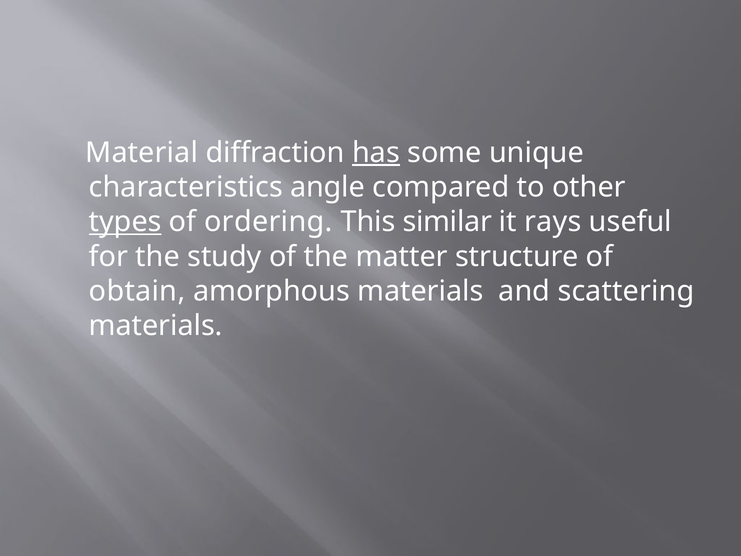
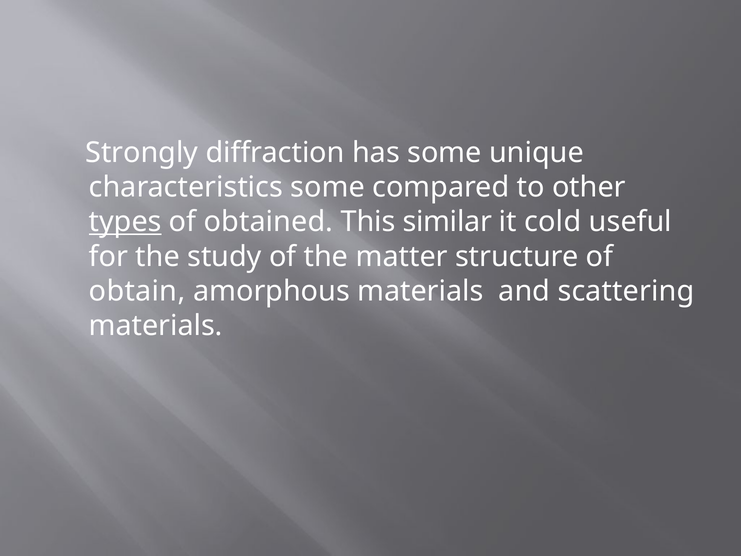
Material: Material -> Strongly
has underline: present -> none
characteristics angle: angle -> some
ordering: ordering -> obtained
rays: rays -> cold
